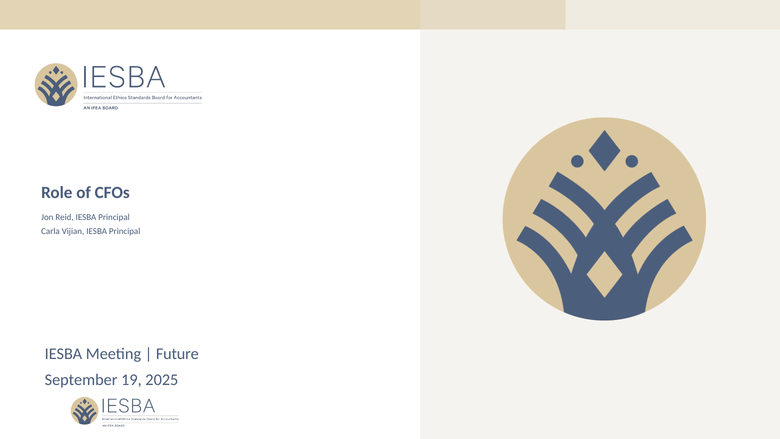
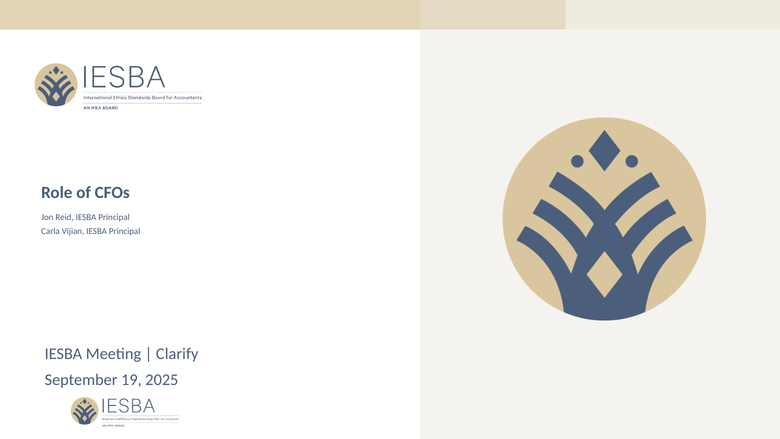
Future: Future -> Clarify
